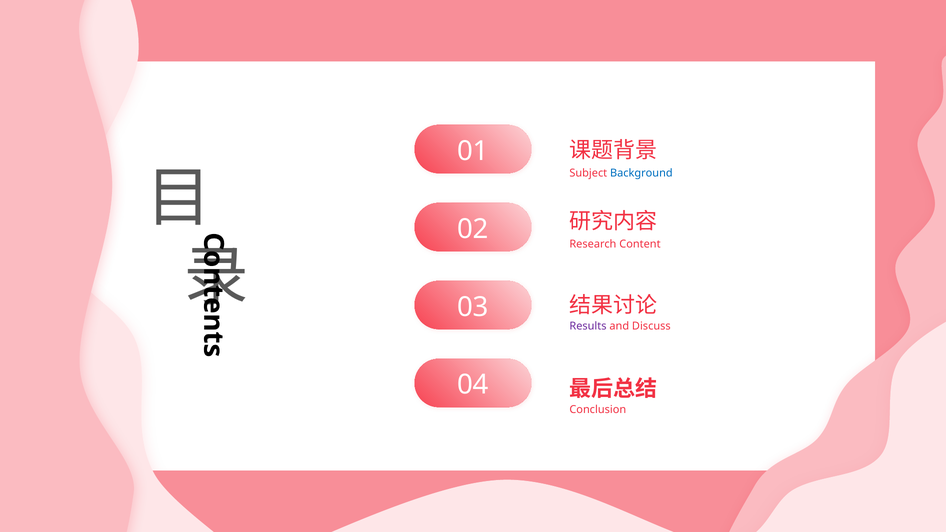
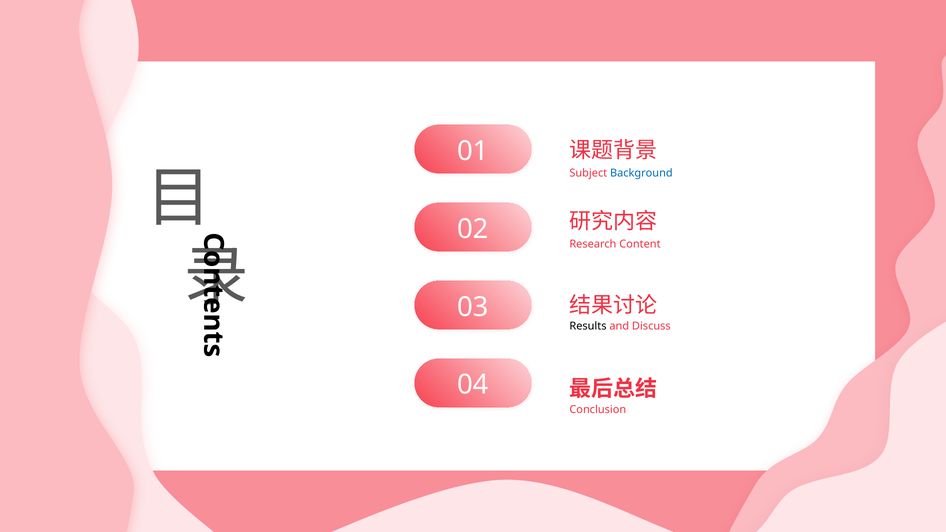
Results colour: purple -> black
